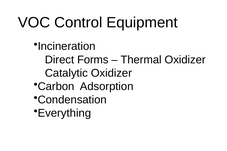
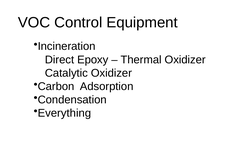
Forms: Forms -> Epoxy
